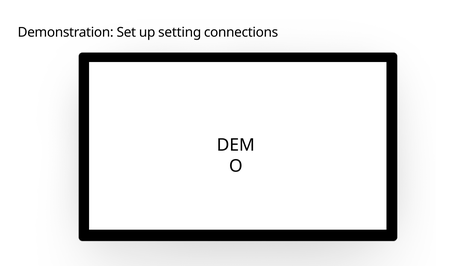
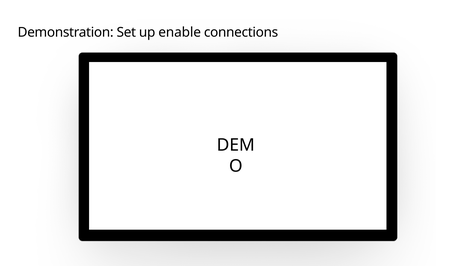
setting: setting -> enable
